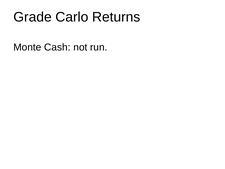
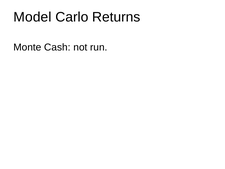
Grade: Grade -> Model
